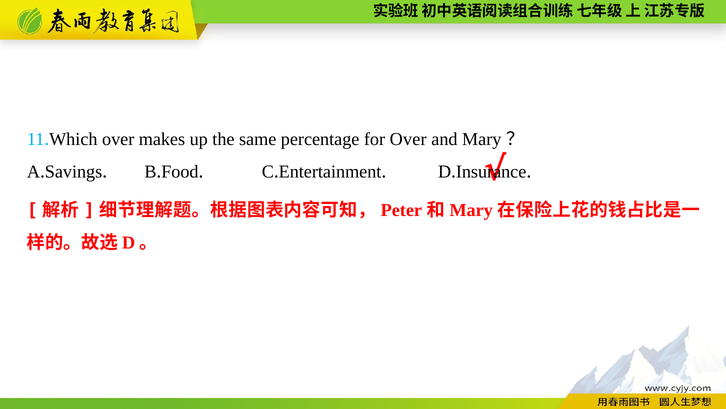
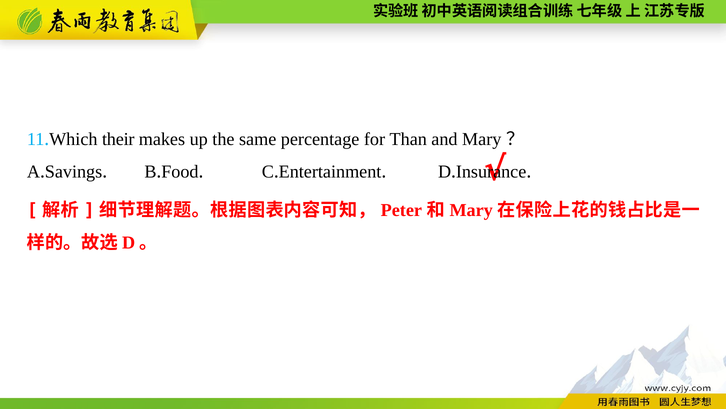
over at (118, 139): over -> their
for Over: Over -> Than
